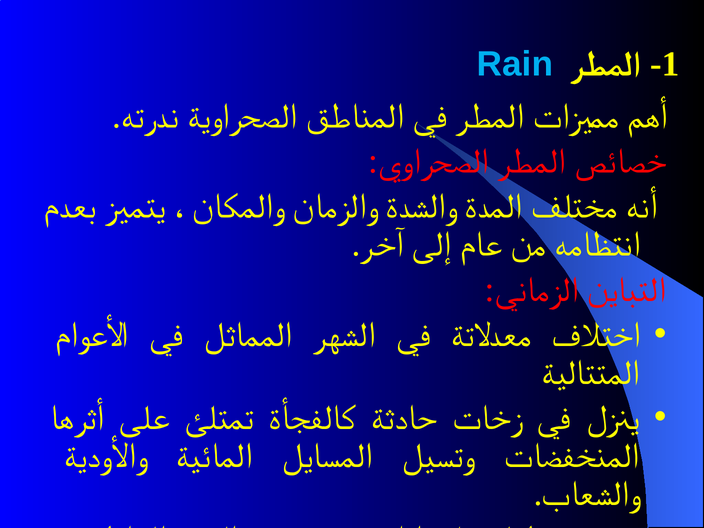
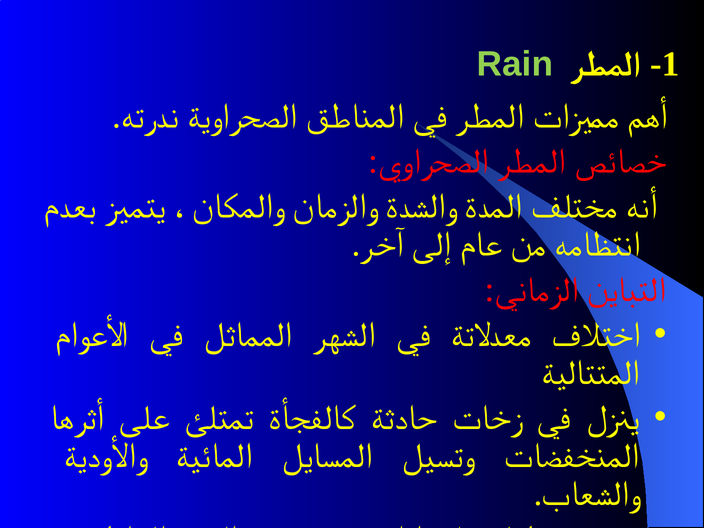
Rain colour: light blue -> light green
